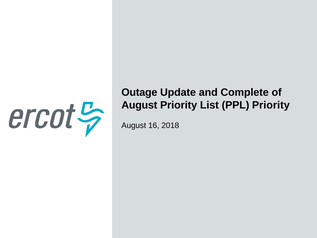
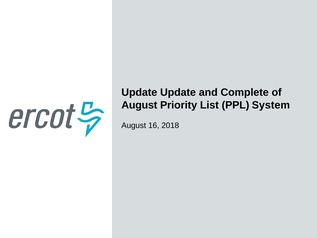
Outage at (139, 92): Outage -> Update
PPL Priority: Priority -> System
